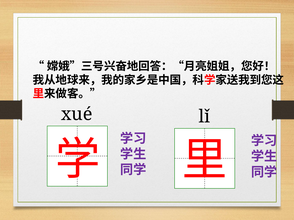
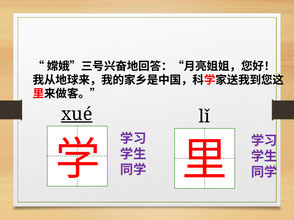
xué underline: none -> present
